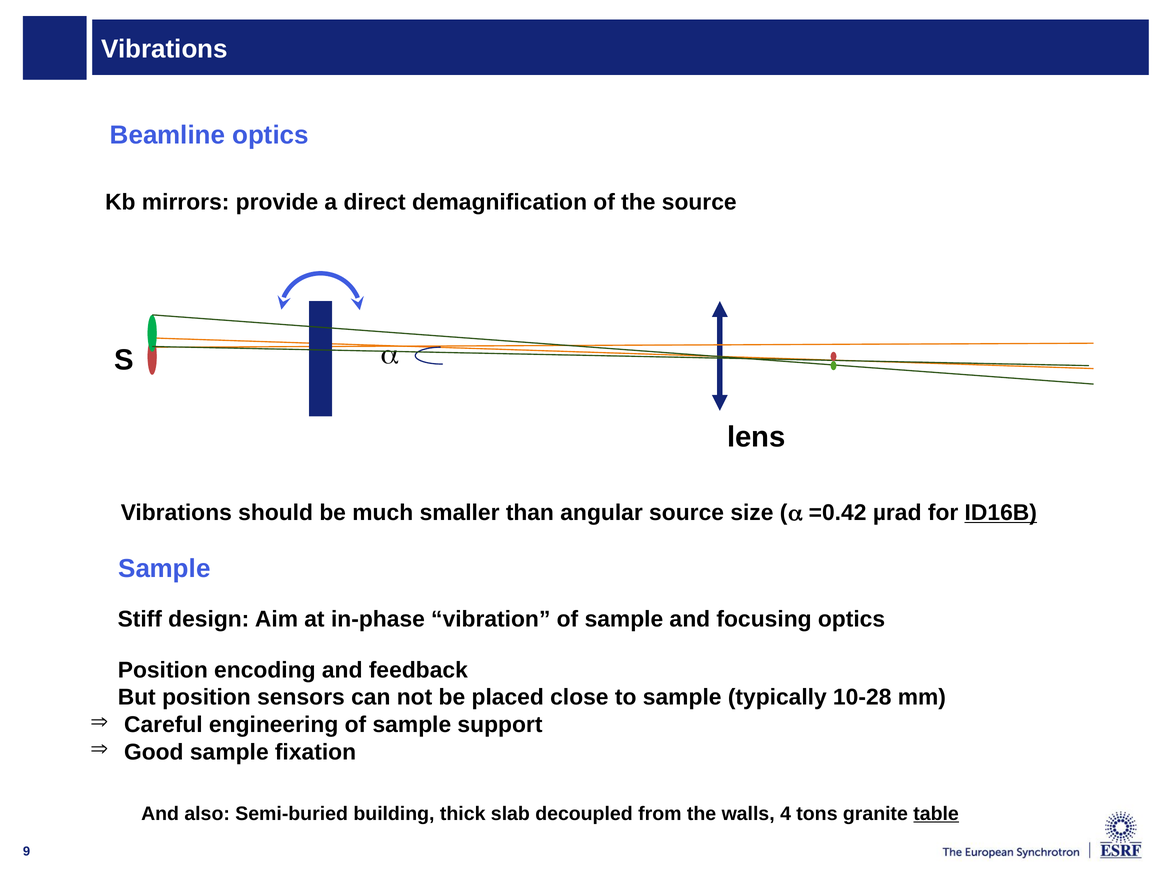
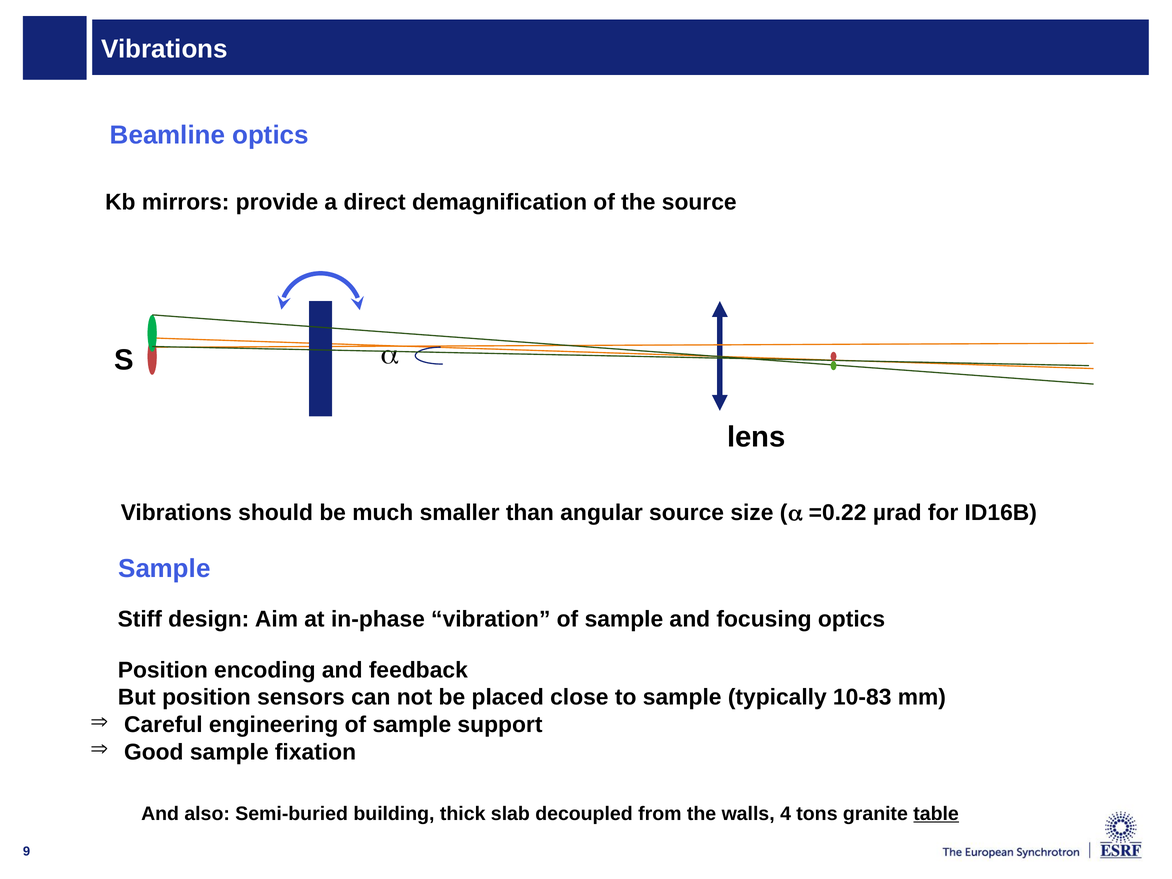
=0.42: =0.42 -> =0.22
ID16B underline: present -> none
10-28: 10-28 -> 10-83
